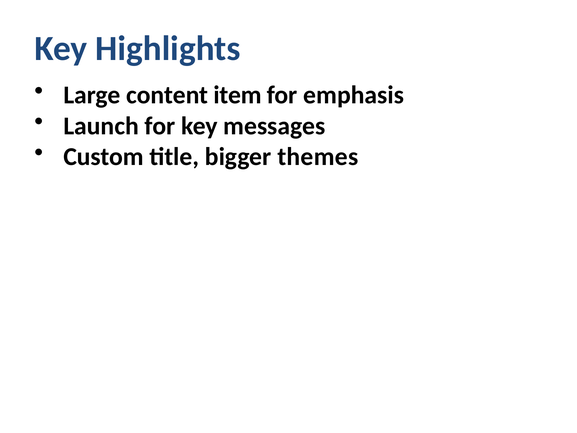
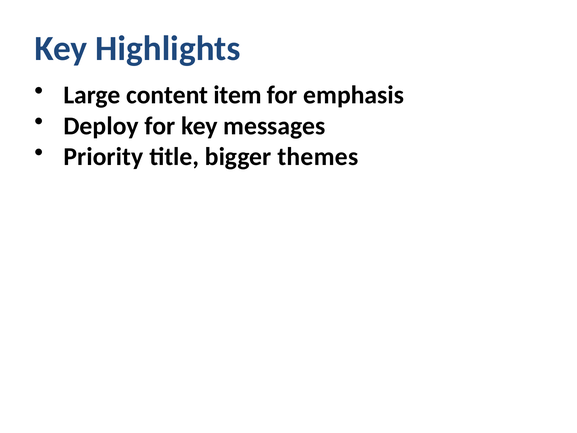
Launch: Launch -> Deploy
Custom: Custom -> Priority
